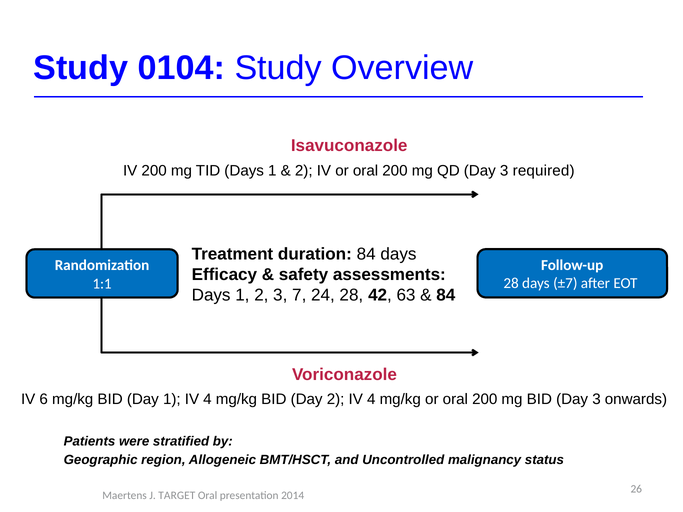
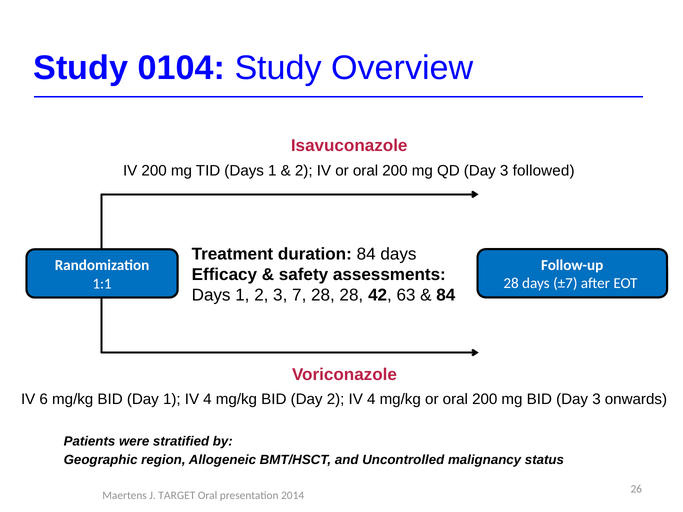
required: required -> followed
7 24: 24 -> 28
